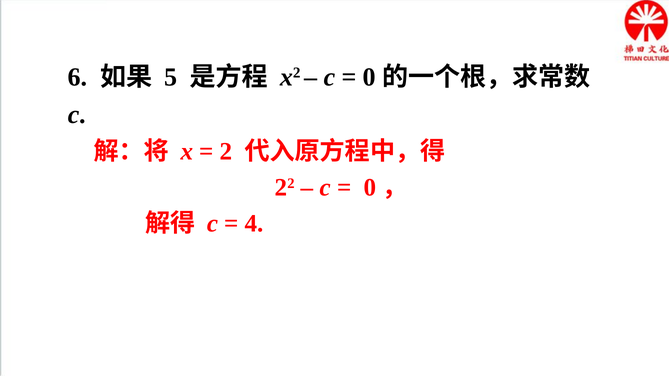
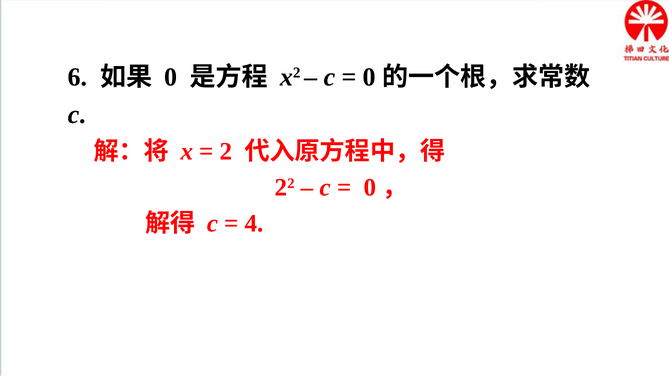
5 at (171, 77): 5 -> 0
